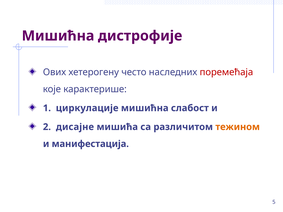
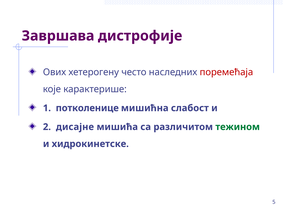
Мишићна at (58, 36): Мишићна -> Завршава
циркулације: циркулације -> потколенице
тежином colour: orange -> green
манифестација: манифестација -> хидрокинетске
